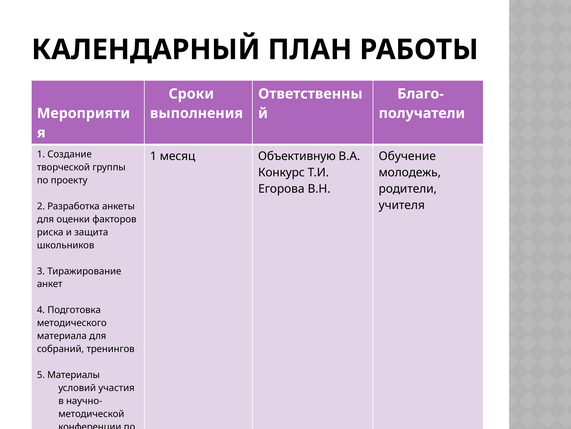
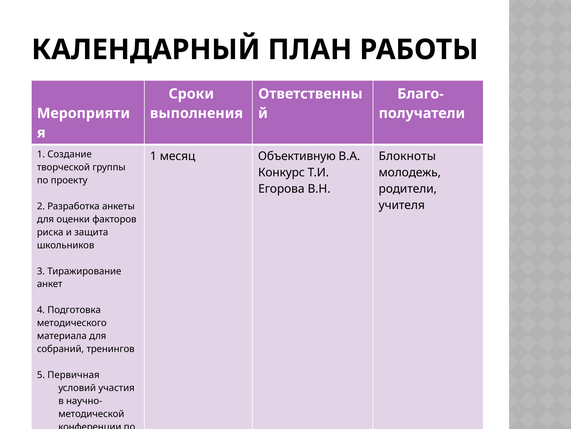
Обучение: Обучение -> Блокноты
Материалы: Материалы -> Первичная
